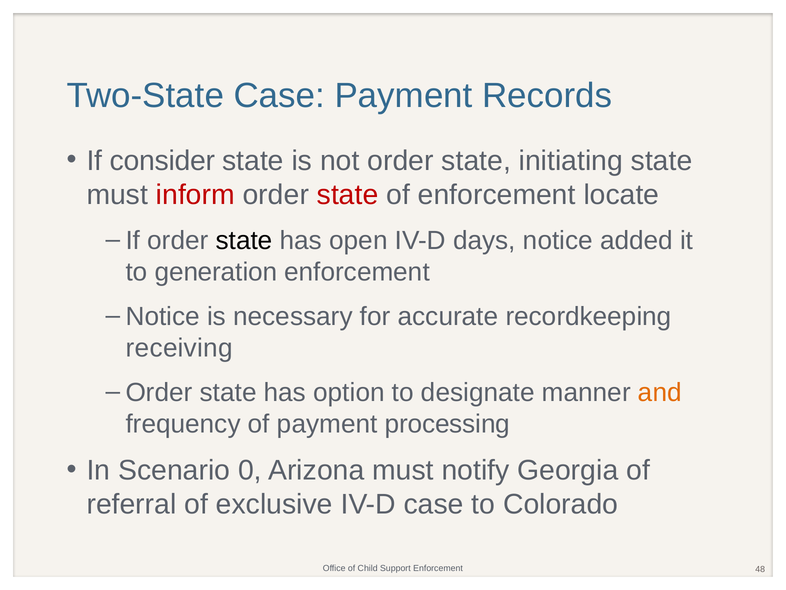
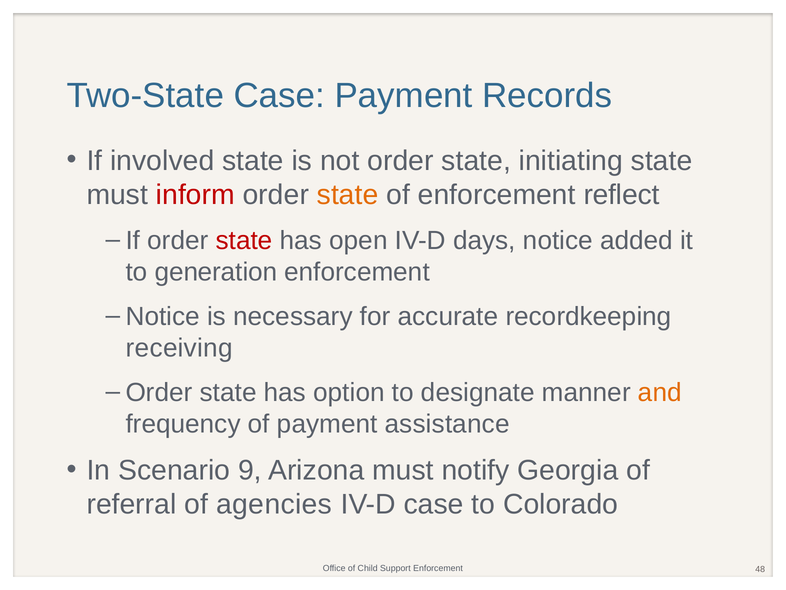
consider: consider -> involved
state at (348, 195) colour: red -> orange
locate: locate -> reflect
state at (244, 240) colour: black -> red
processing: processing -> assistance
0: 0 -> 9
exclusive: exclusive -> agencies
